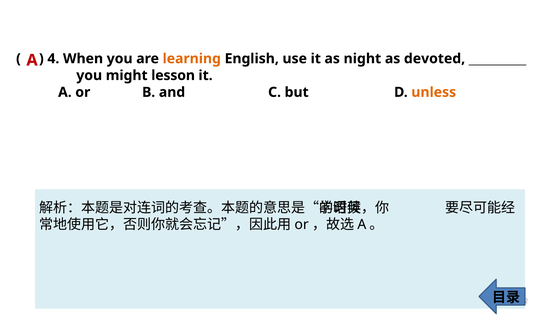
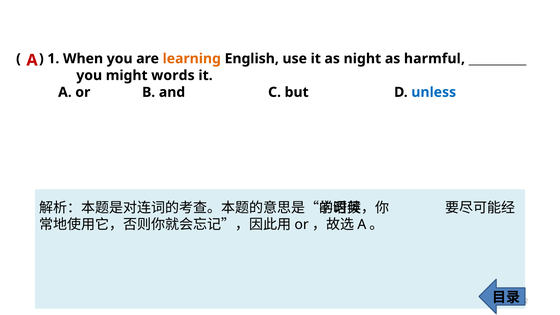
4: 4 -> 1
devoted: devoted -> harmful
lesson: lesson -> words
unless colour: orange -> blue
